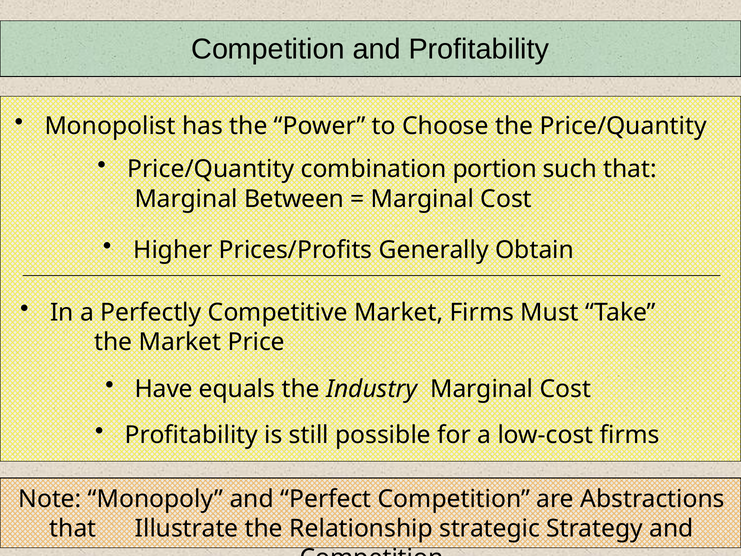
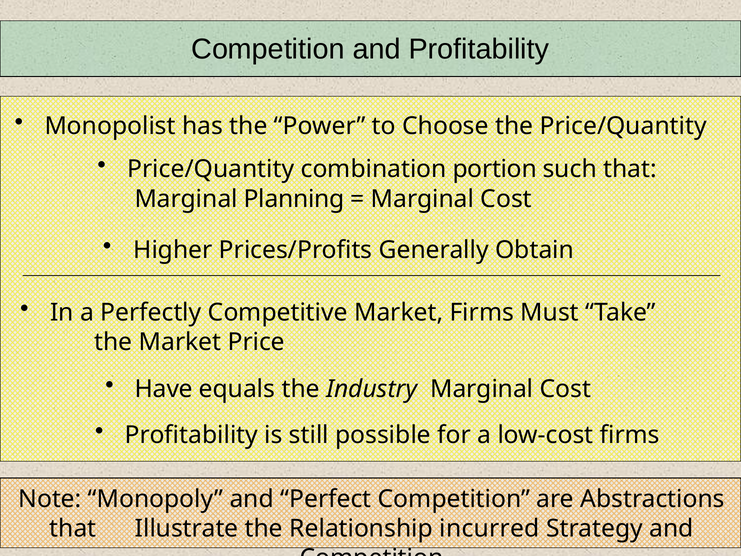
Between: Between -> Planning
strategic: strategic -> incurred
